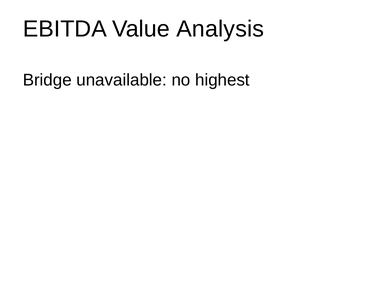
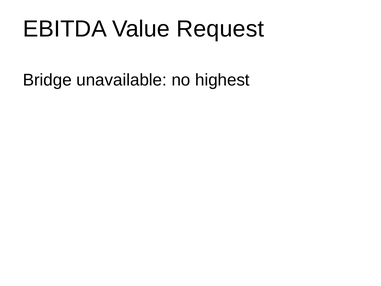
Analysis: Analysis -> Request
